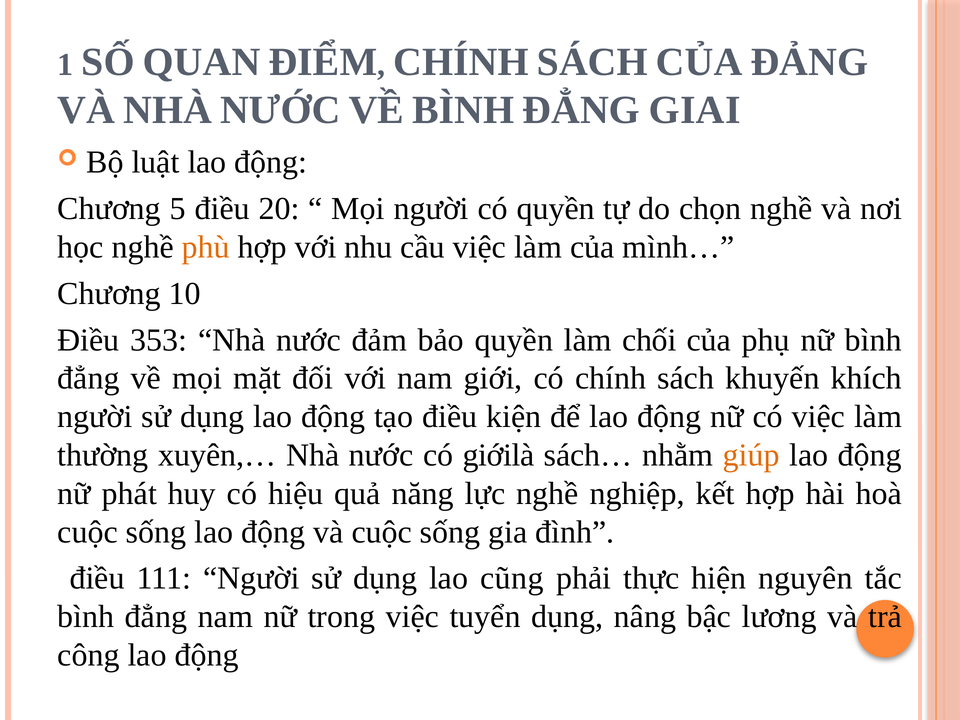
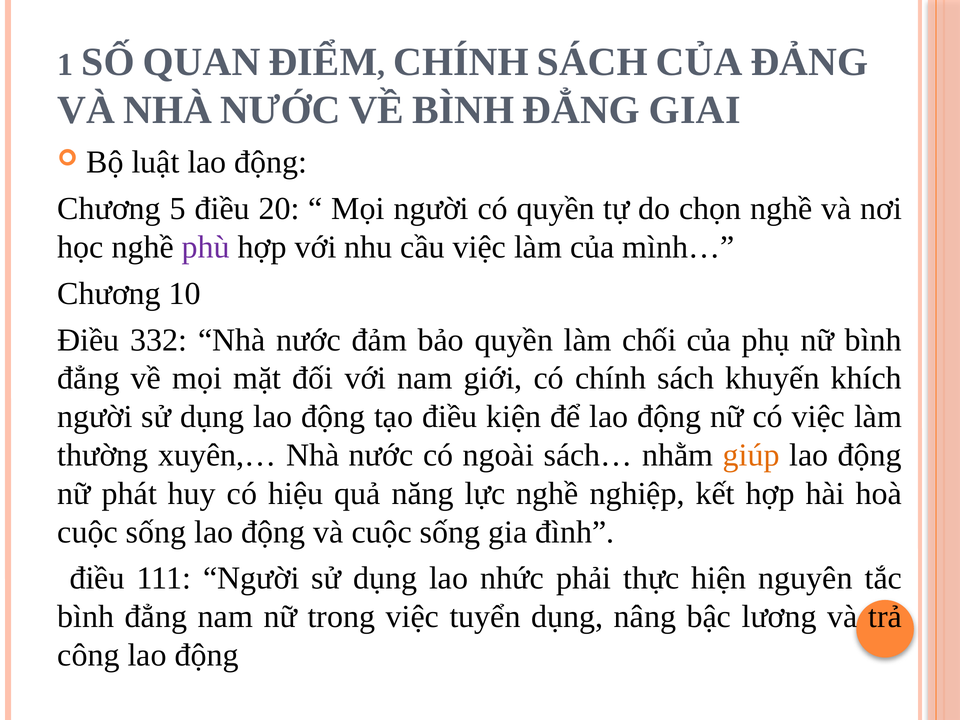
phù colour: orange -> purple
353: 353 -> 332
giớilà: giớilà -> ngoài
cũng: cũng -> nhức
